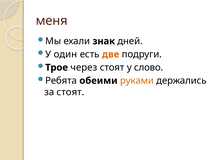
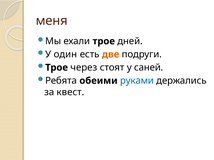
ехали знак: знак -> трое
слово: слово -> саней
руками colour: orange -> blue
за стоят: стоят -> квест
